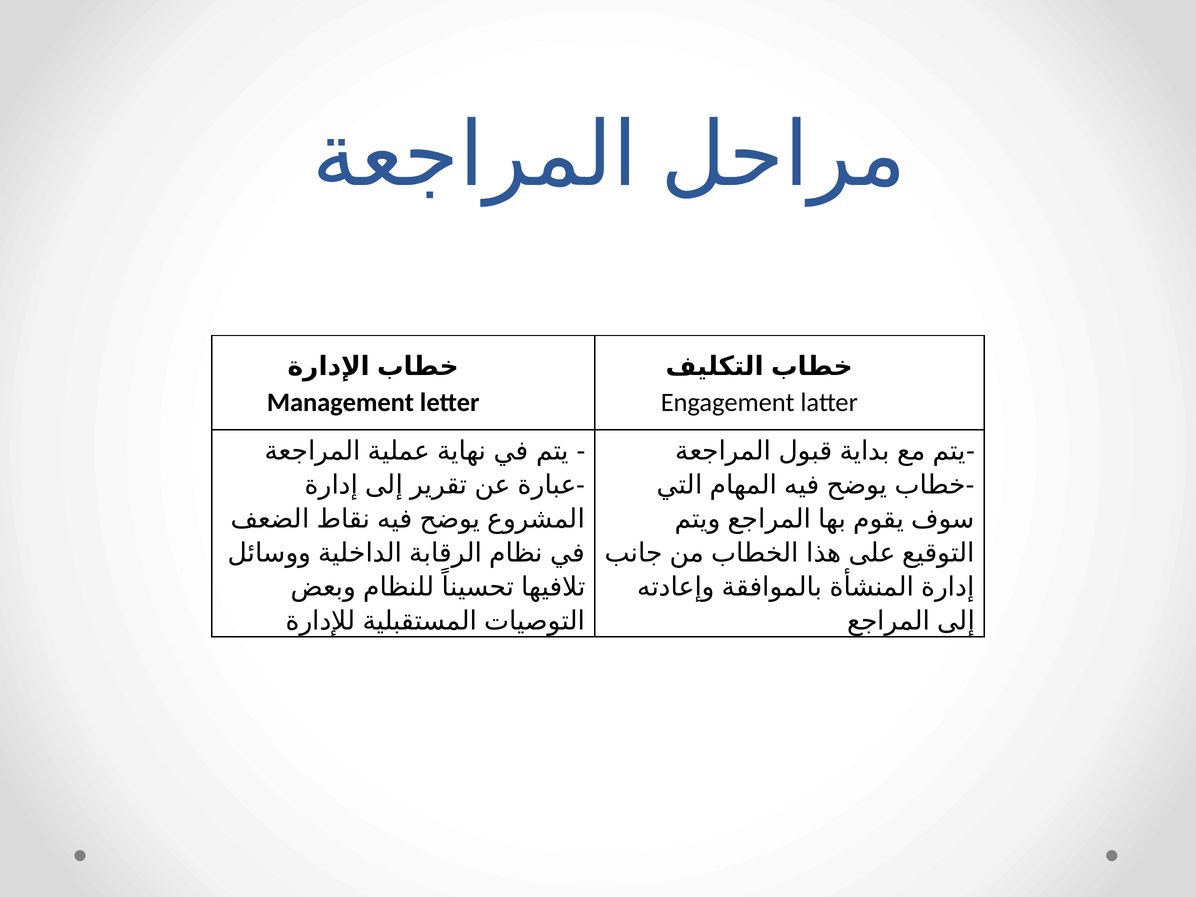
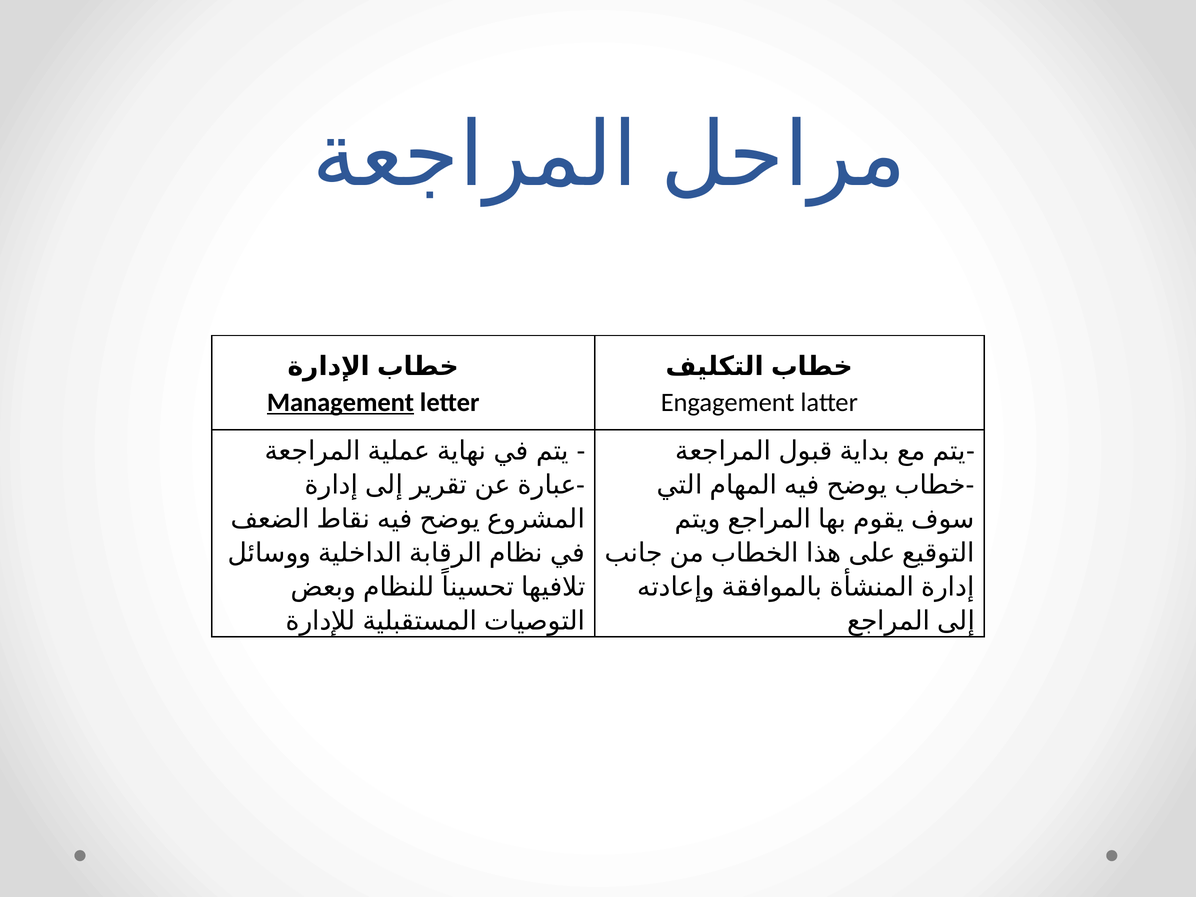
Management underline: none -> present
